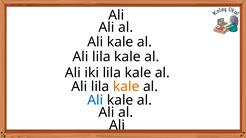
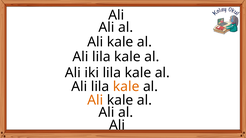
Ali at (95, 101) colour: blue -> orange
